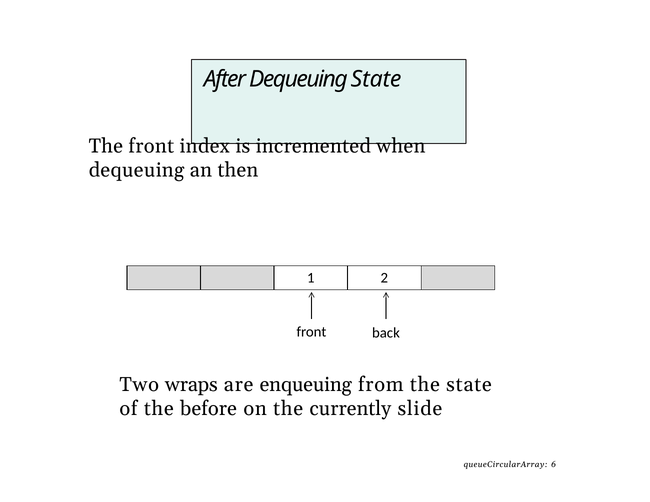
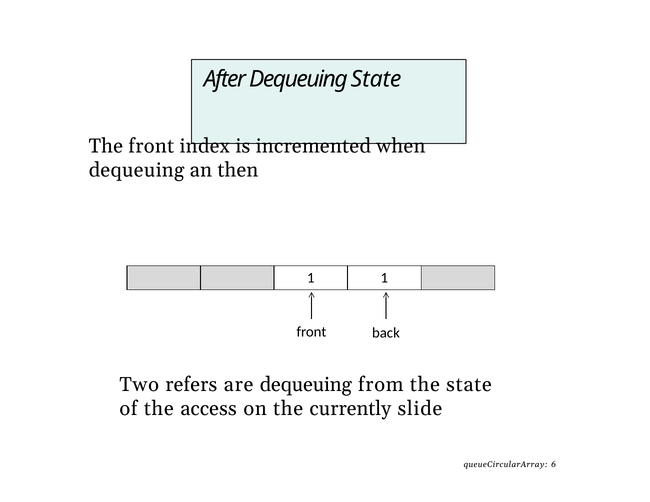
1 2: 2 -> 1
wraps: wraps -> refers
are enqueuing: enqueuing -> dequeuing
before: before -> access
